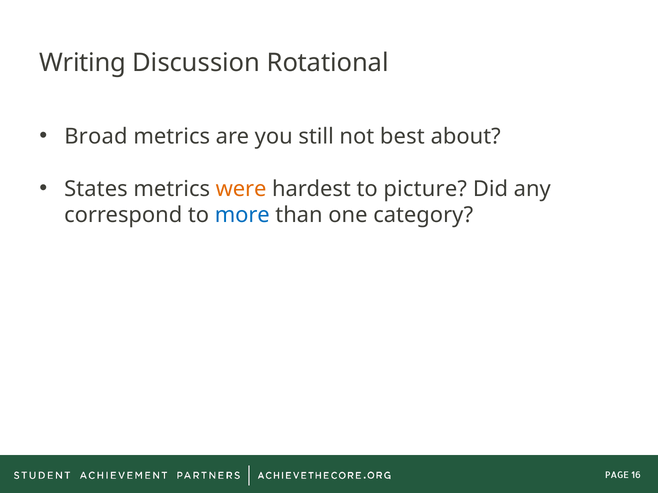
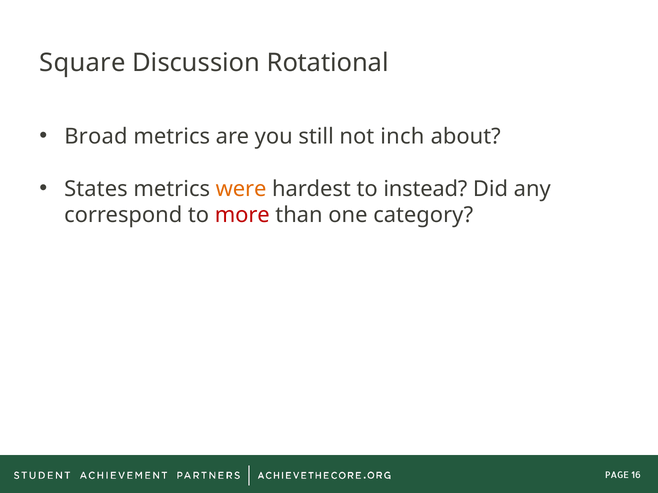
Writing: Writing -> Square
best: best -> inch
picture: picture -> instead
more colour: blue -> red
